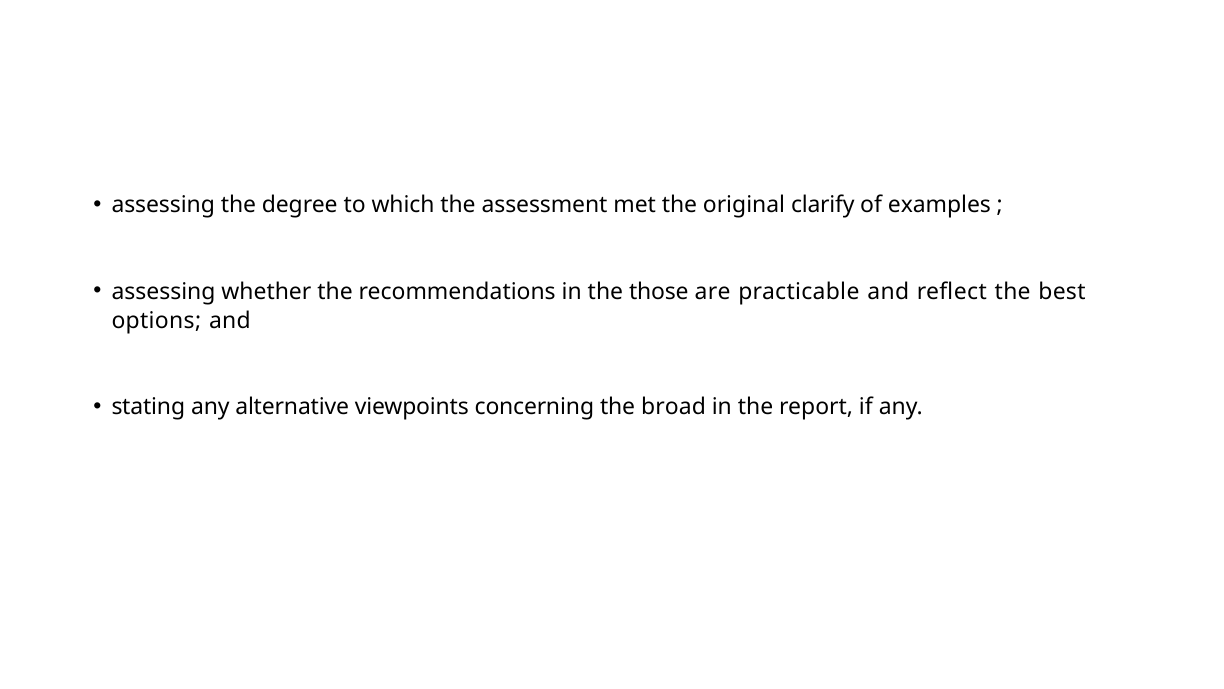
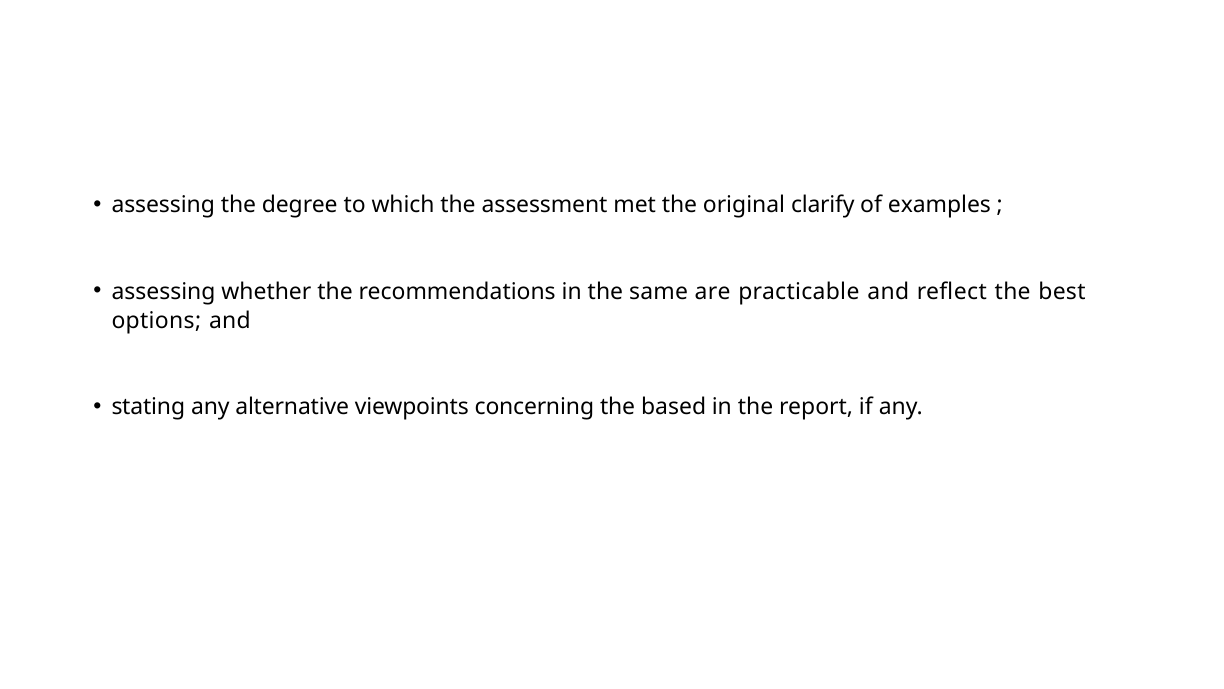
those: those -> same
broad: broad -> based
